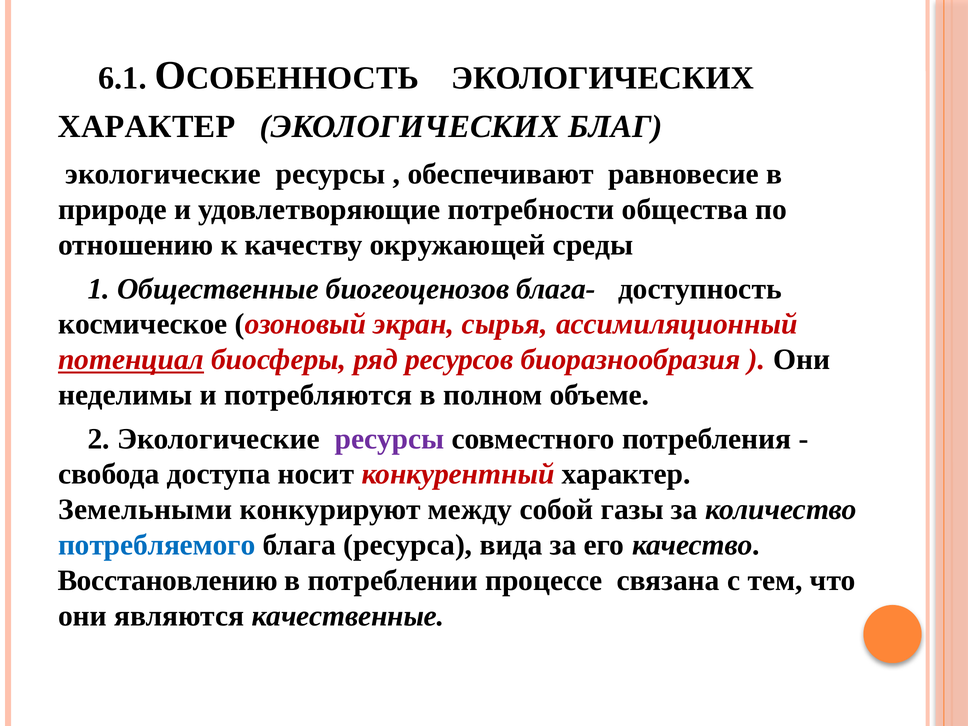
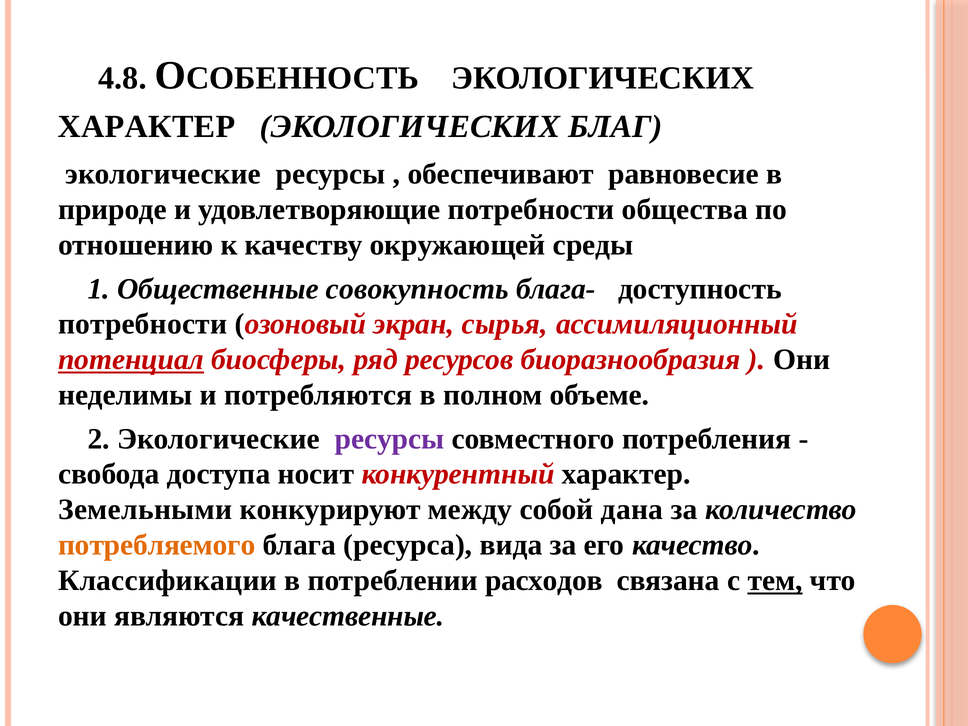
6.1: 6.1 -> 4.8
биогеоценозов: биогеоценозов -> совокупность
космическое at (143, 324): космическое -> потребности
газы: газы -> дана
потребляемого colour: blue -> orange
Восстановлению: Восстановлению -> Классификации
процессе: процессе -> расходов
тем underline: none -> present
